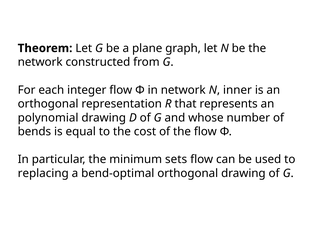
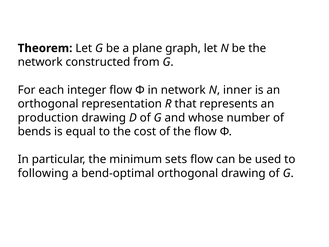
polynomial: polynomial -> production
replacing: replacing -> following
